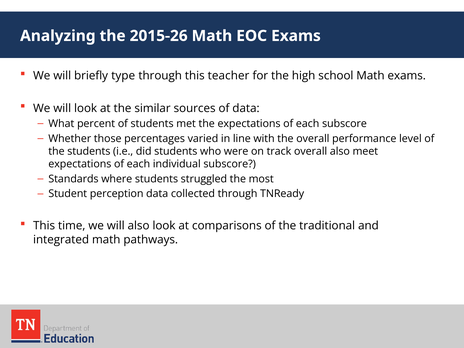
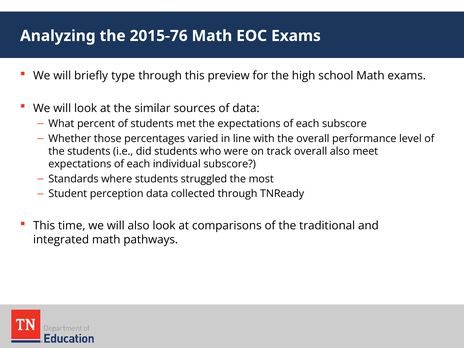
2015-26: 2015-26 -> 2015-76
teacher: teacher -> preview
